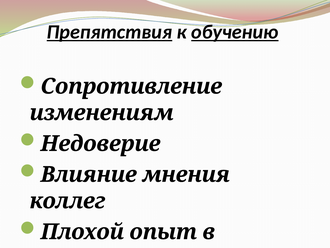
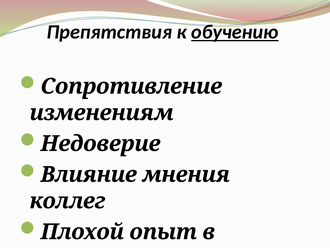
Препятствия underline: present -> none
